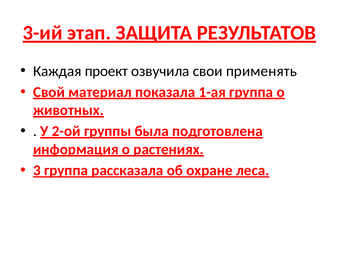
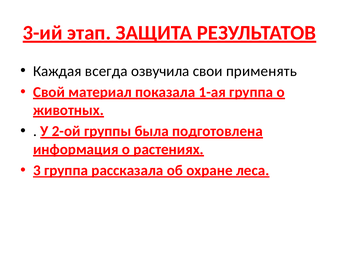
проект: проект -> всегда
